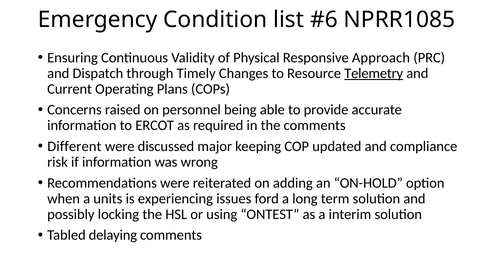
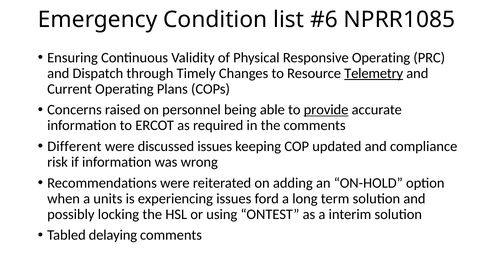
Responsive Approach: Approach -> Operating
provide underline: none -> present
discussed major: major -> issues
